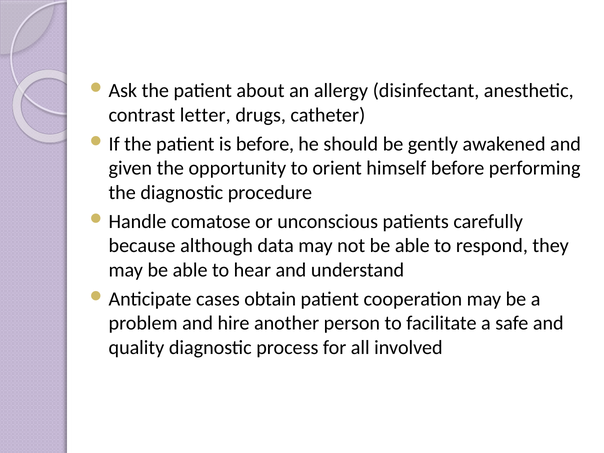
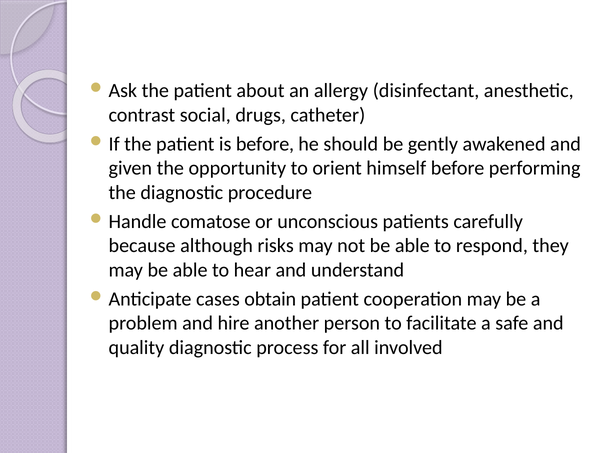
letter: letter -> social
data: data -> risks
